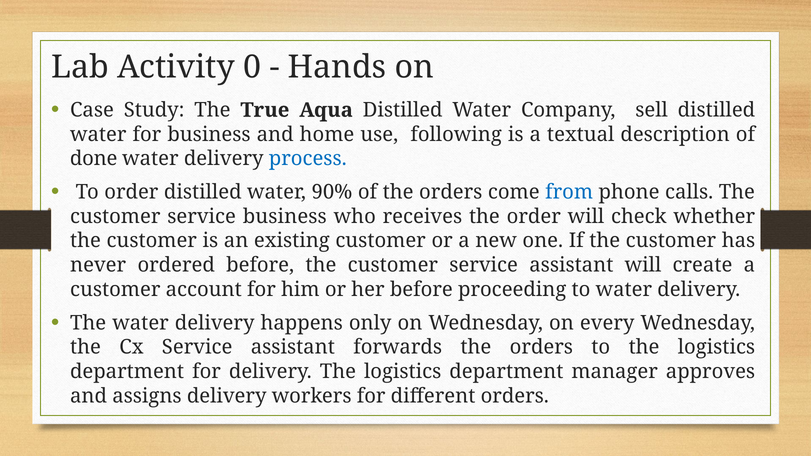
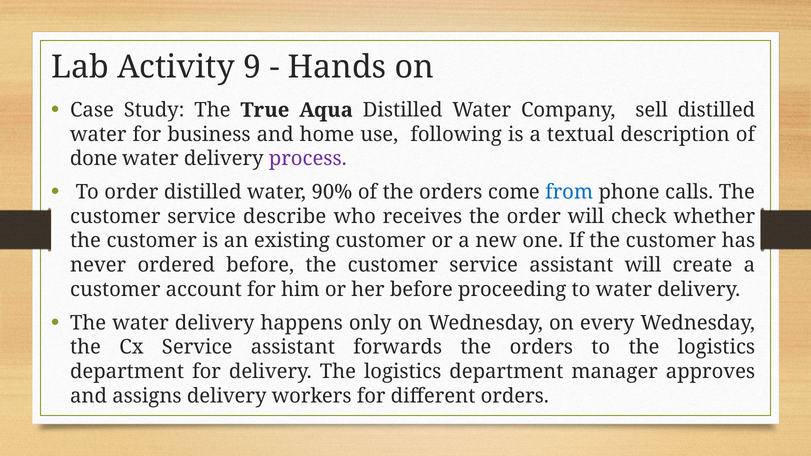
0: 0 -> 9
process colour: blue -> purple
service business: business -> describe
